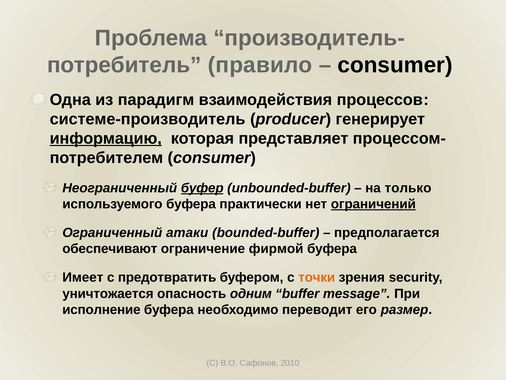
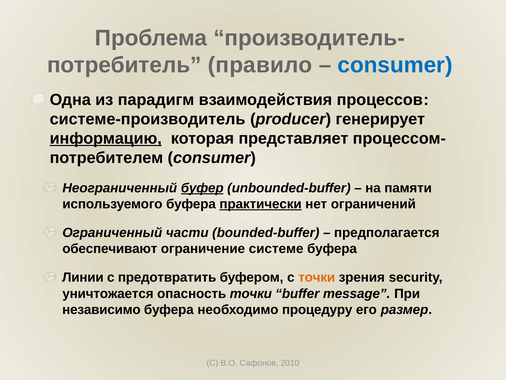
consumer at (395, 65) colour: black -> blue
только: только -> памяти
практически underline: none -> present
ограничений underline: present -> none
атаки: атаки -> части
фирмой: фирмой -> системе
Имеет: Имеет -> Линии
опасность одним: одним -> точки
исполнение: исполнение -> независимо
переводит: переводит -> процедуру
